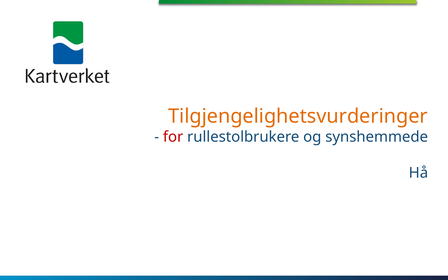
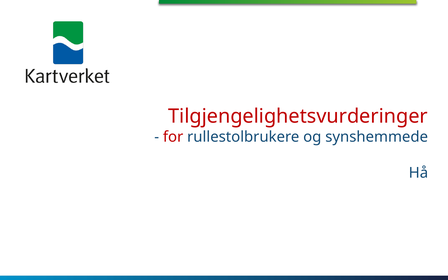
Tilgjengelighetsvurderinger colour: orange -> red
